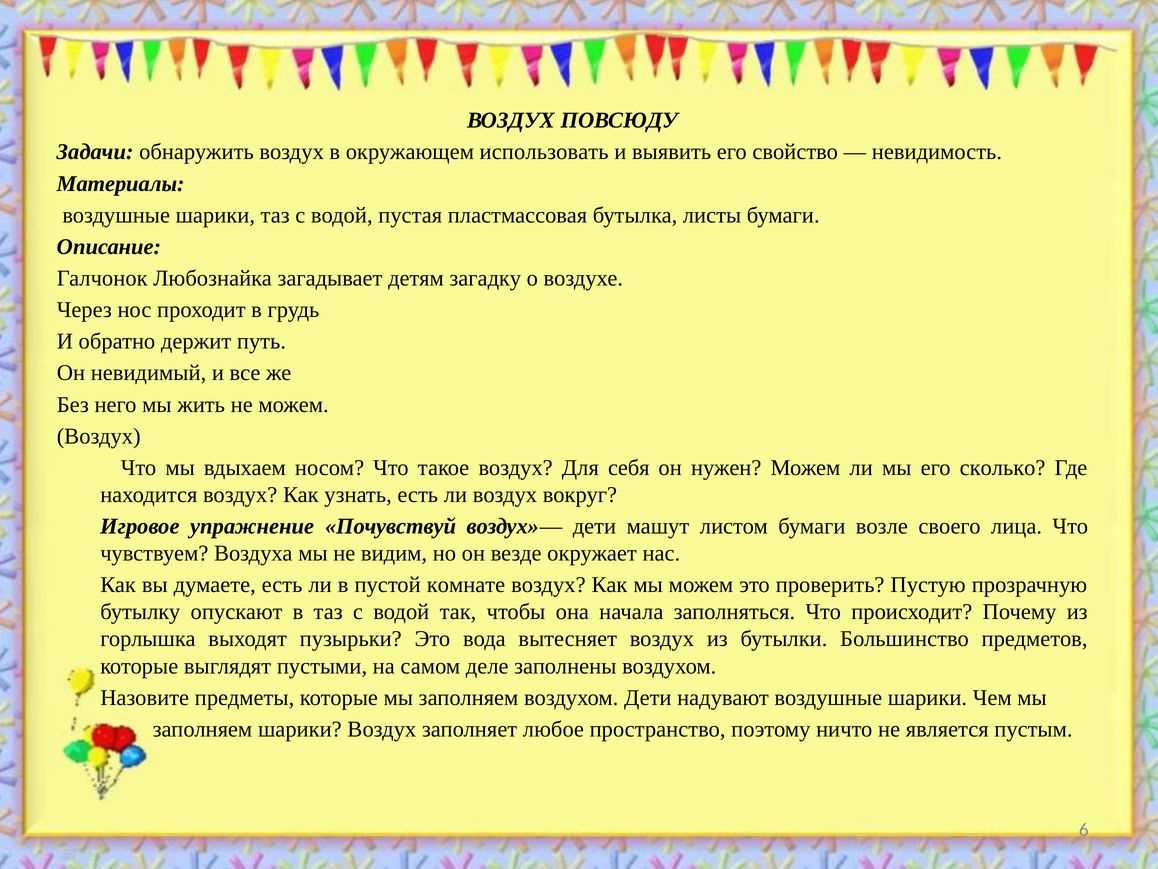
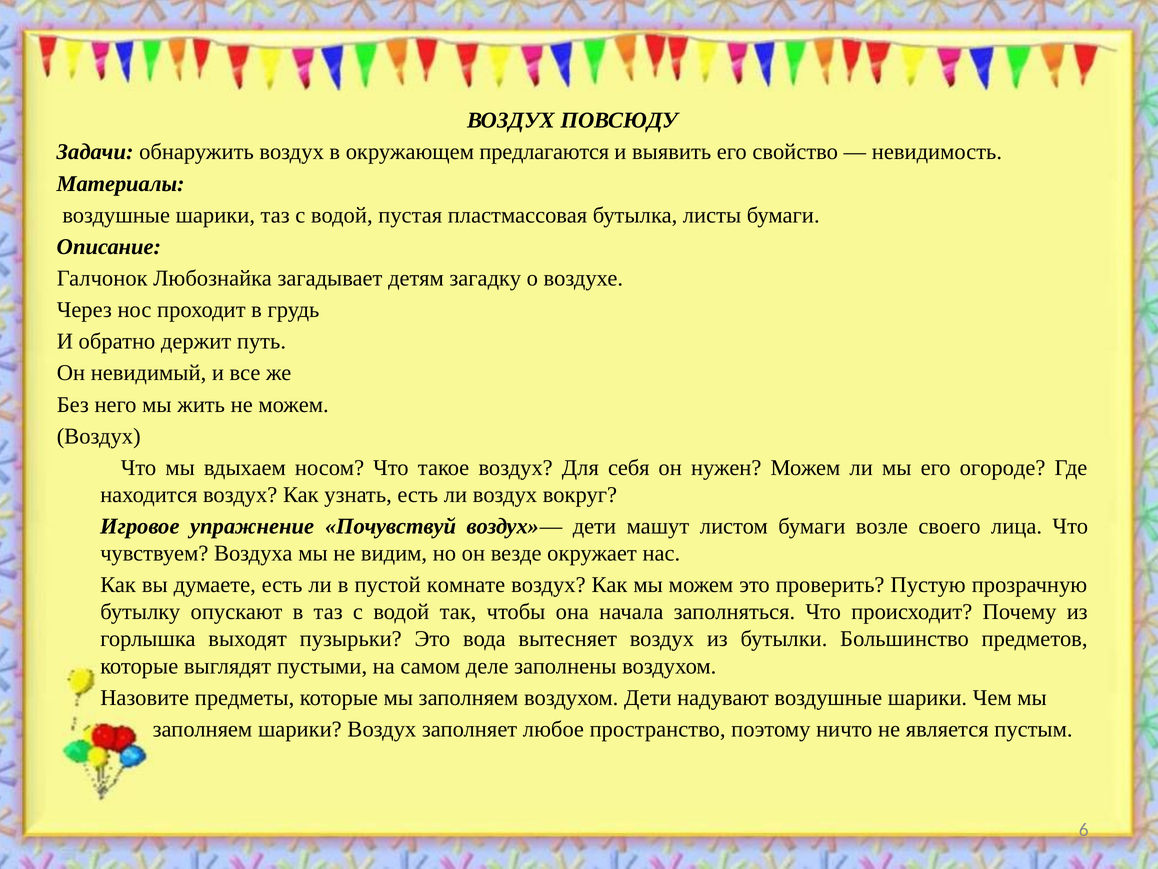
использовать: использовать -> предлагаются
сколько: сколько -> огороде
